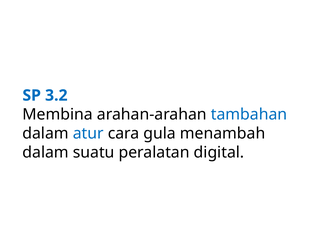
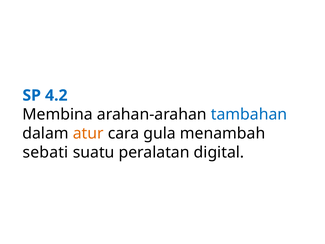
3.2: 3.2 -> 4.2
atur colour: blue -> orange
dalam at (46, 152): dalam -> sebati
